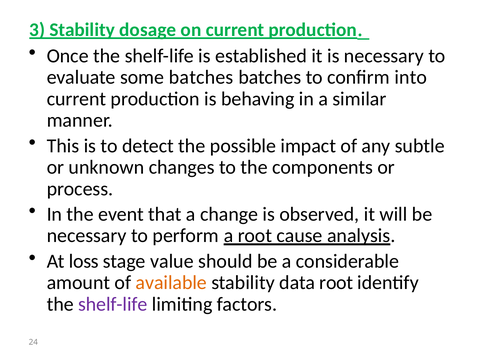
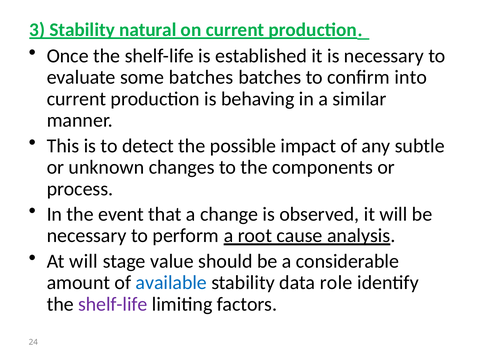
dosage: dosage -> natural
At loss: loss -> will
available colour: orange -> blue
data root: root -> role
